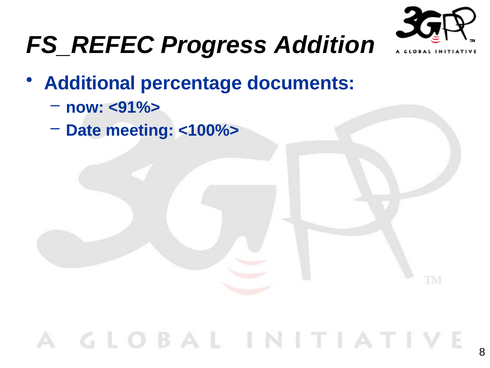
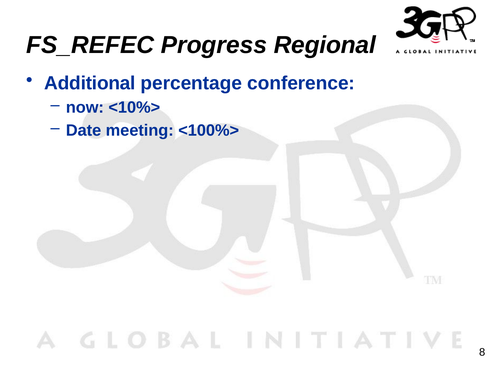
Addition: Addition -> Regional
documents: documents -> conference
<91%>: <91%> -> <10%>
